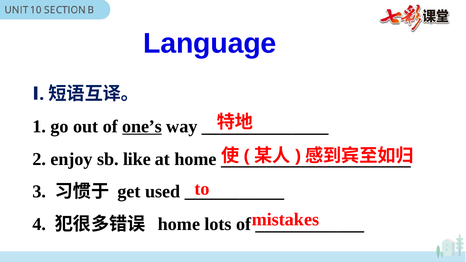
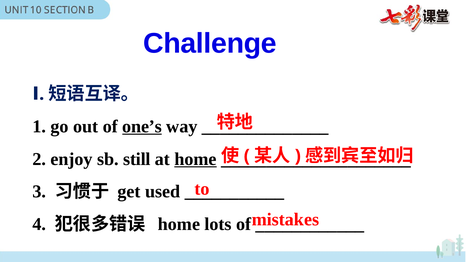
Language: Language -> Challenge
like: like -> still
home at (196, 159) underline: none -> present
